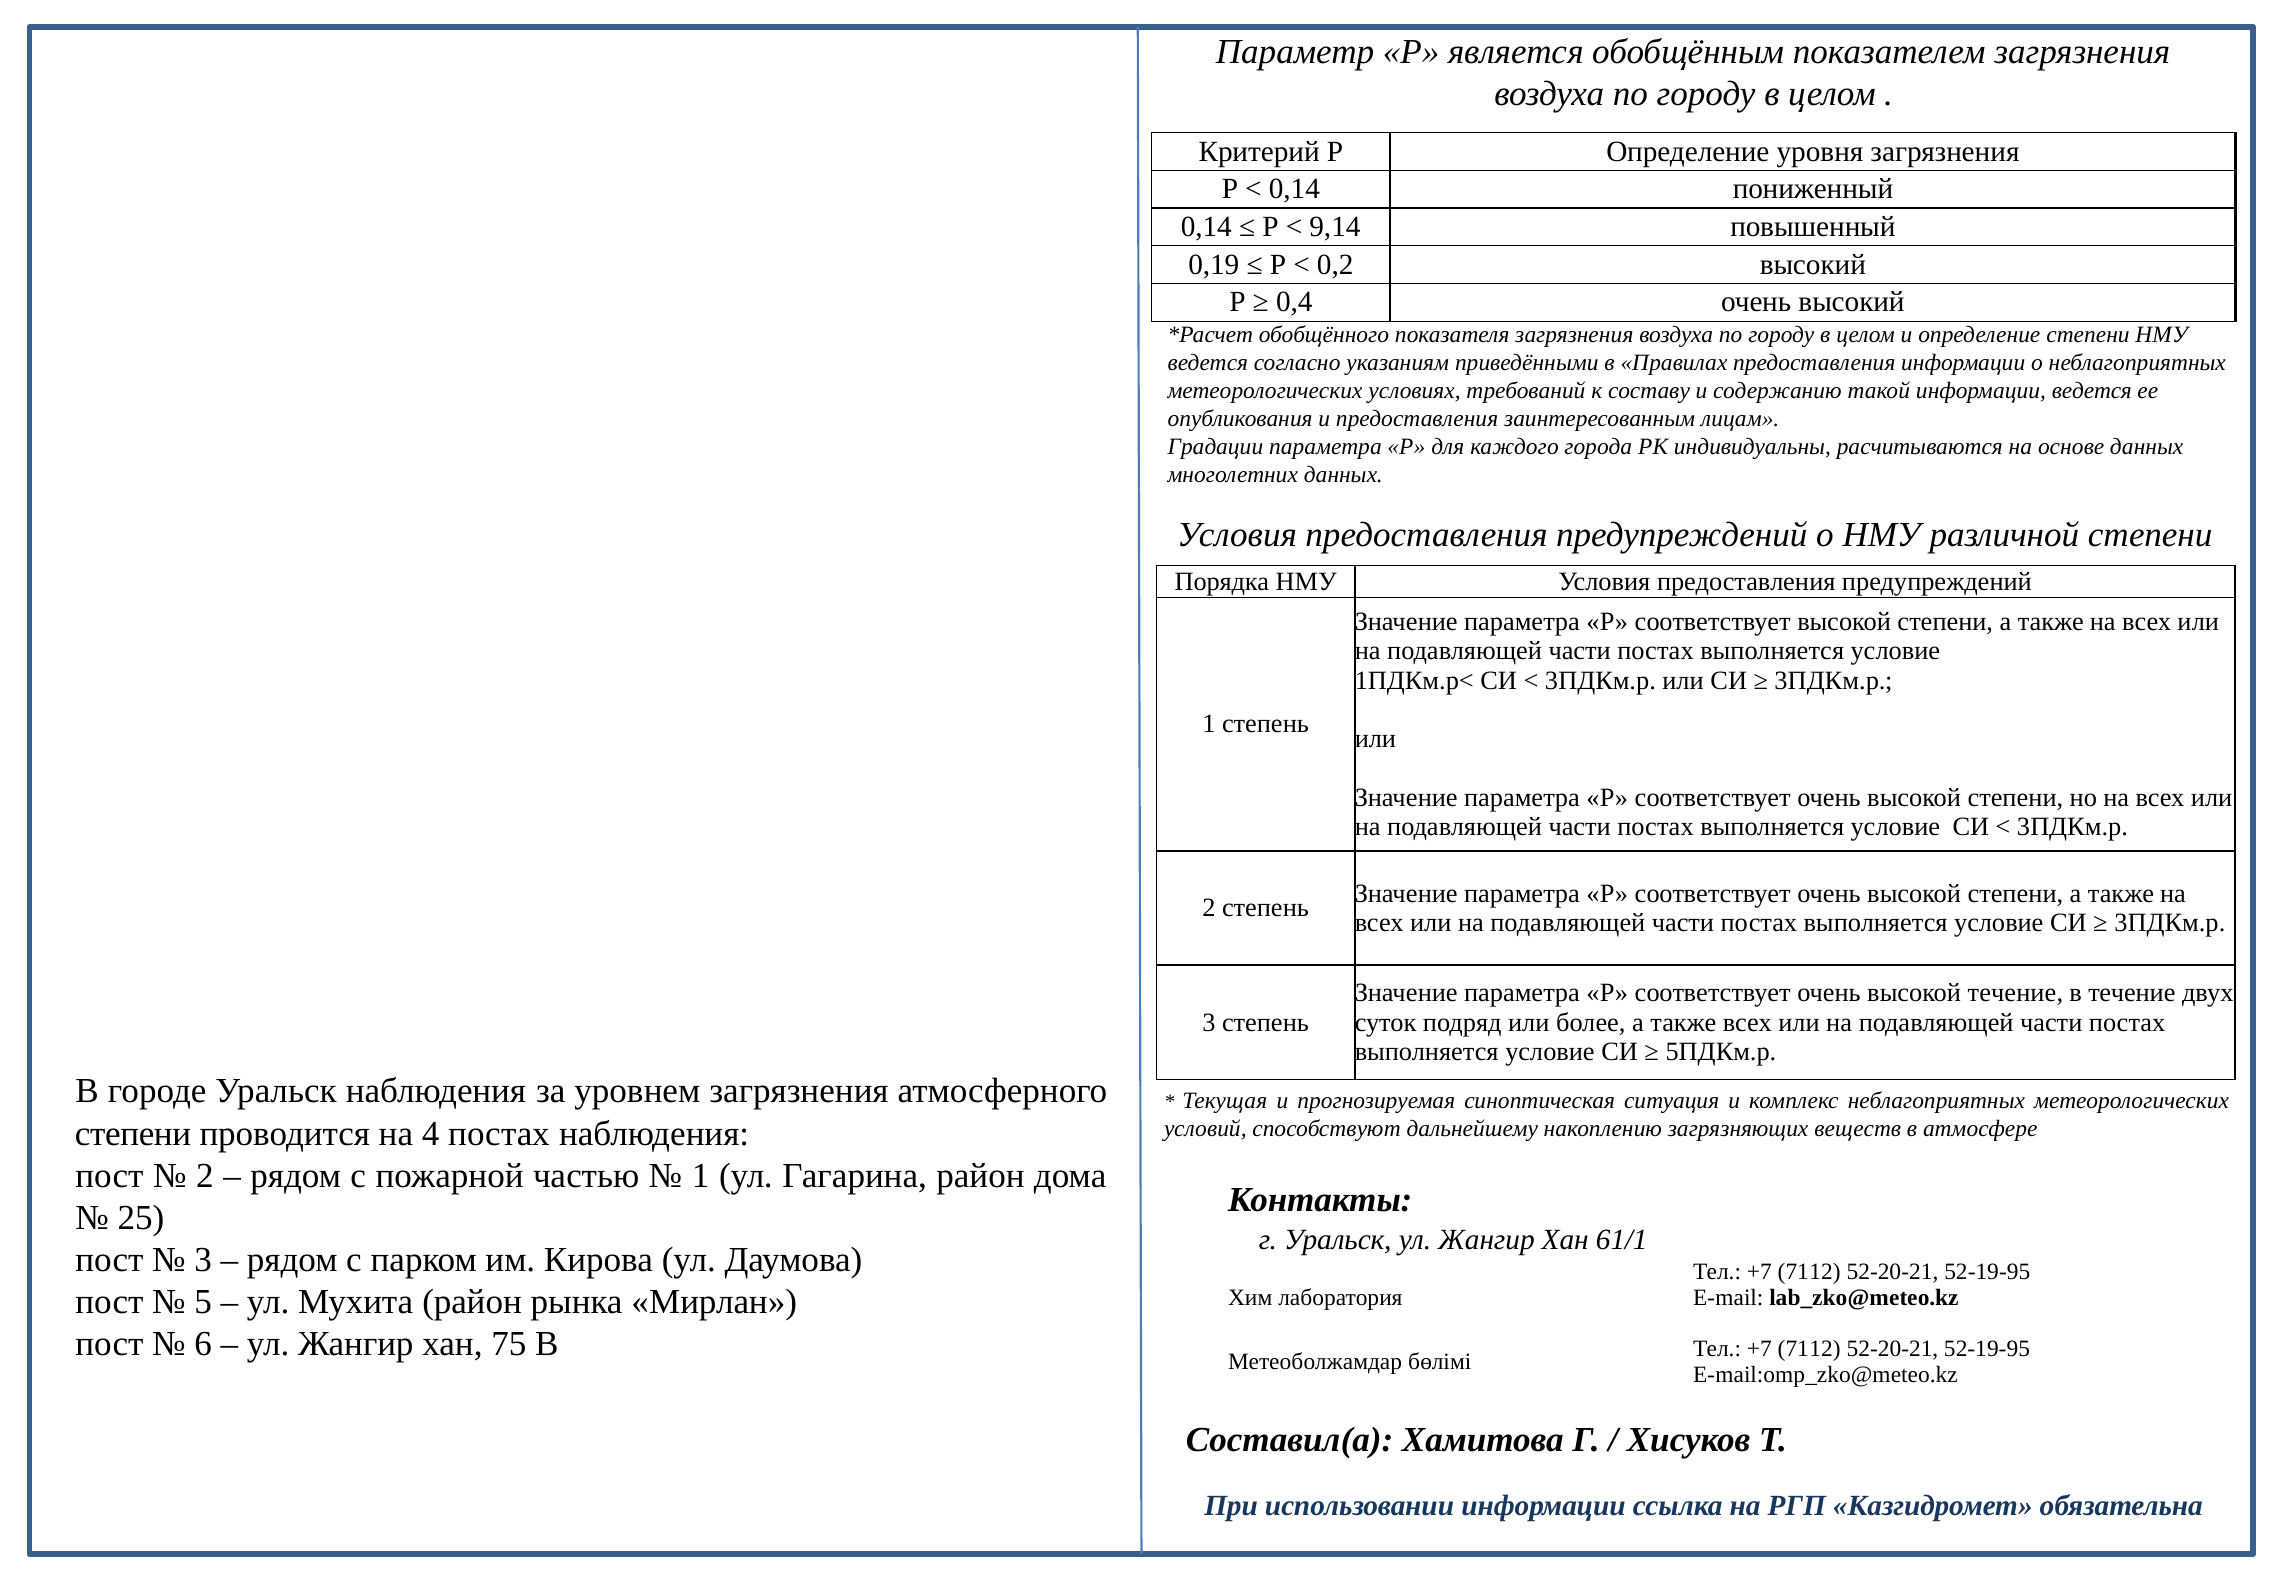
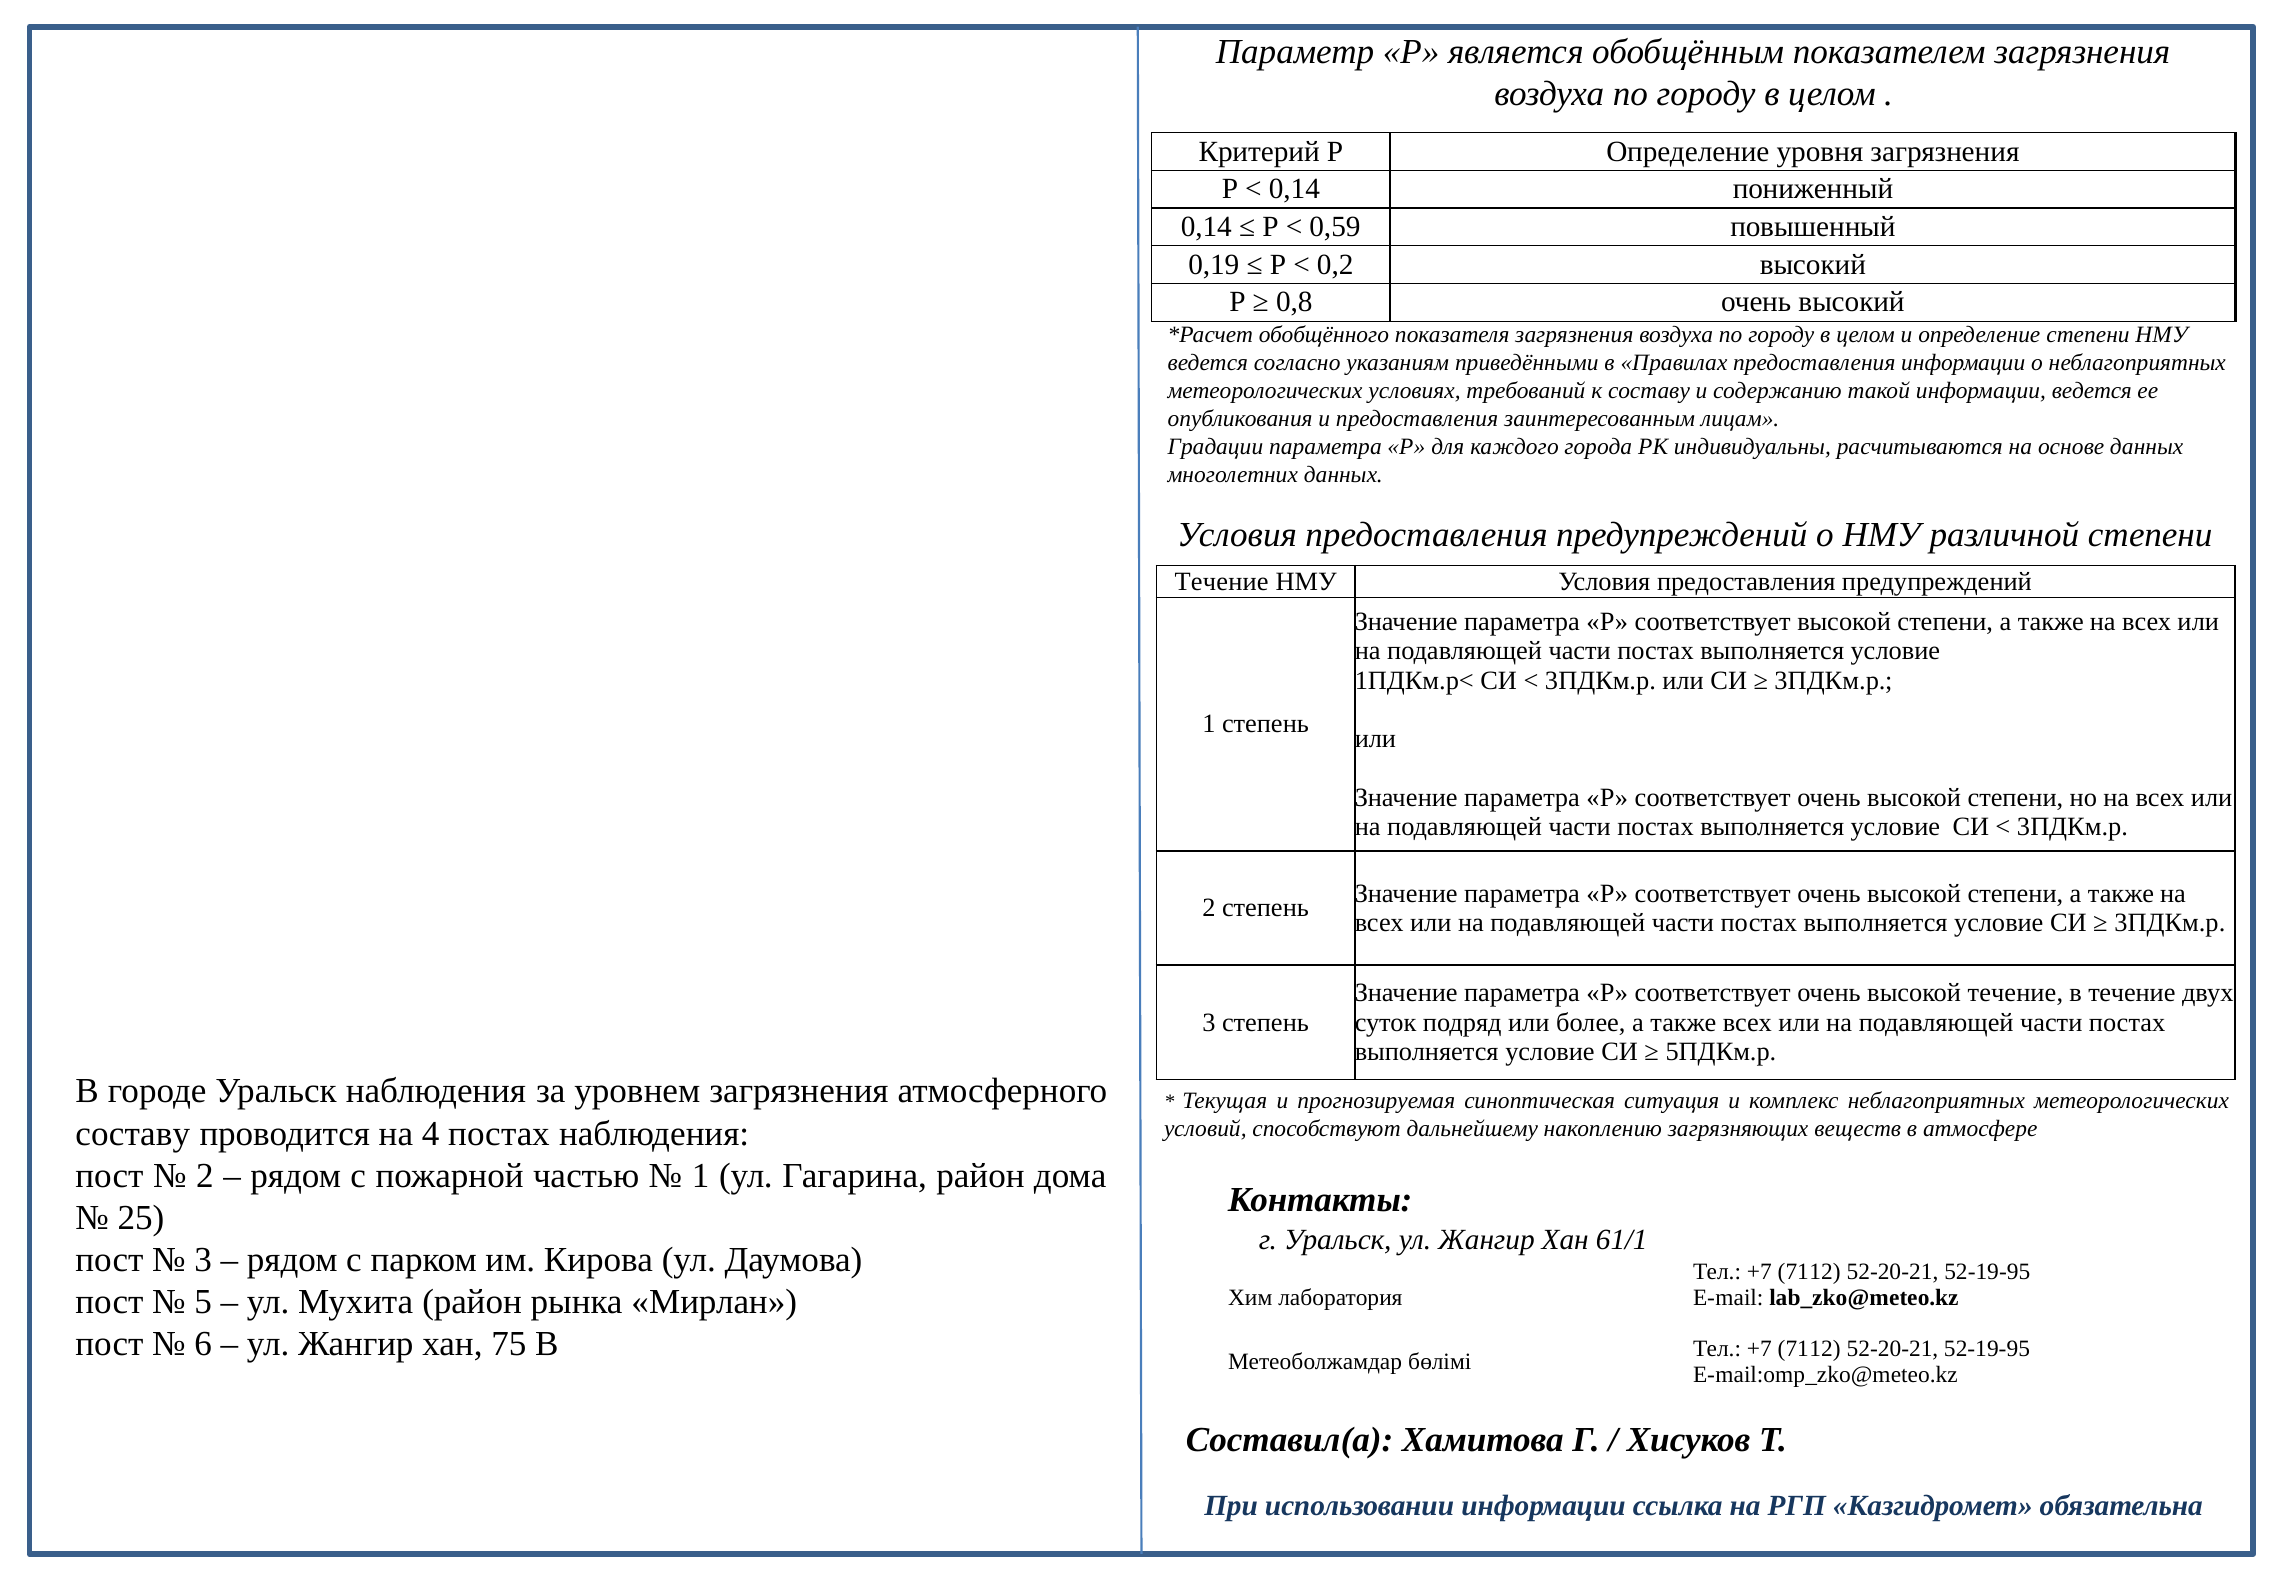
9,14: 9,14 -> 0,59
0,4: 0,4 -> 0,8
Порядка at (1222, 581): Порядка -> Течение
степени at (133, 1133): степени -> составу
